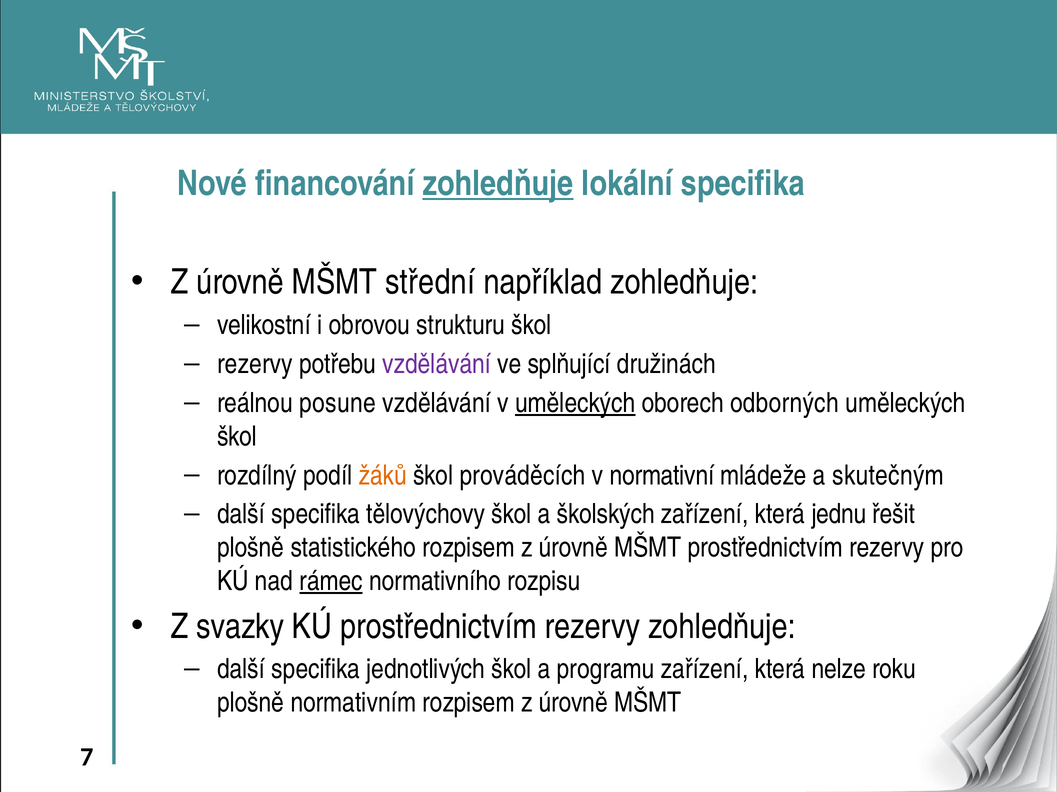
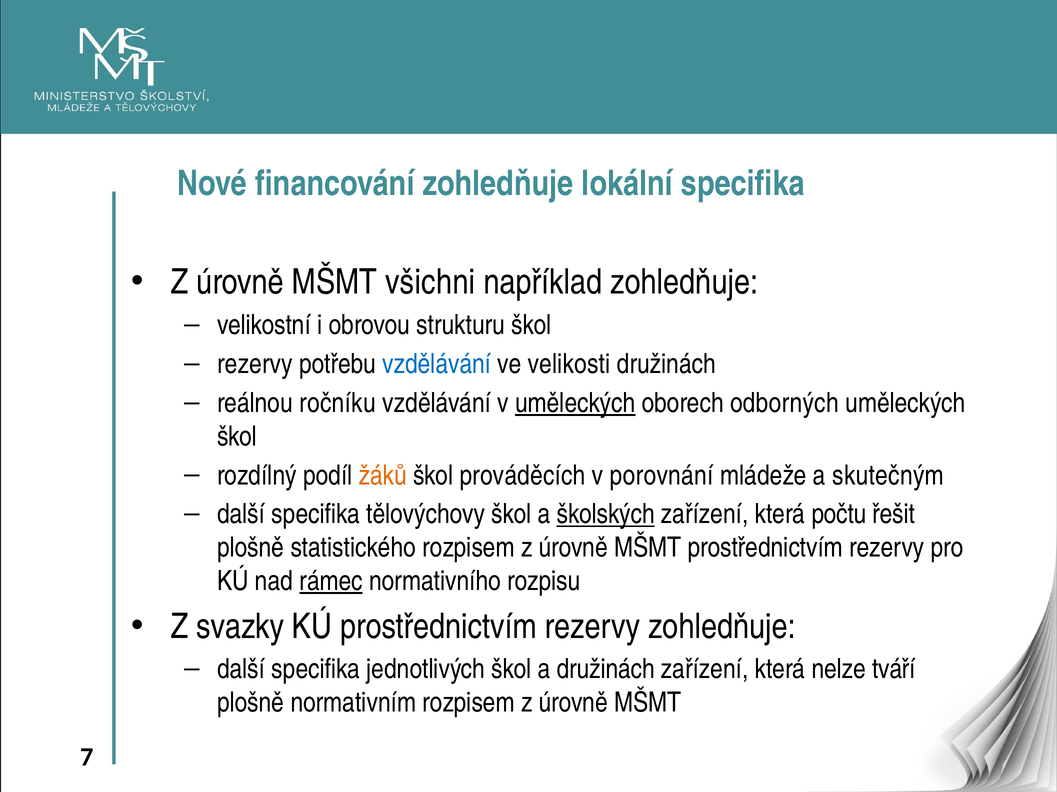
zohledňuje at (498, 184) underline: present -> none
střední: střední -> všichni
vzdělávání at (437, 364) colour: purple -> blue
splňující: splňující -> velikosti
posune: posune -> ročníku
normativní: normativní -> porovnání
školských underline: none -> present
jednu: jednu -> počtu
a programu: programu -> družinách
roku: roku -> tváří
